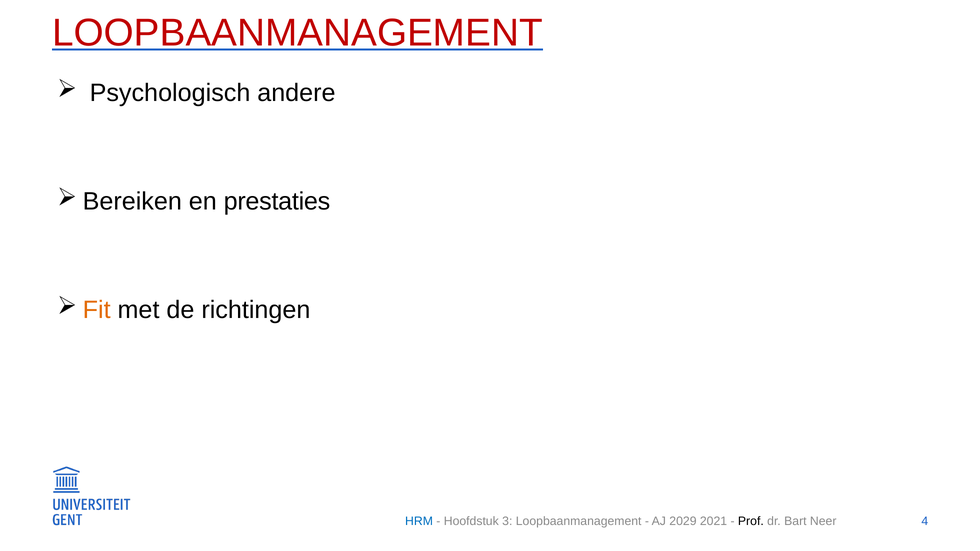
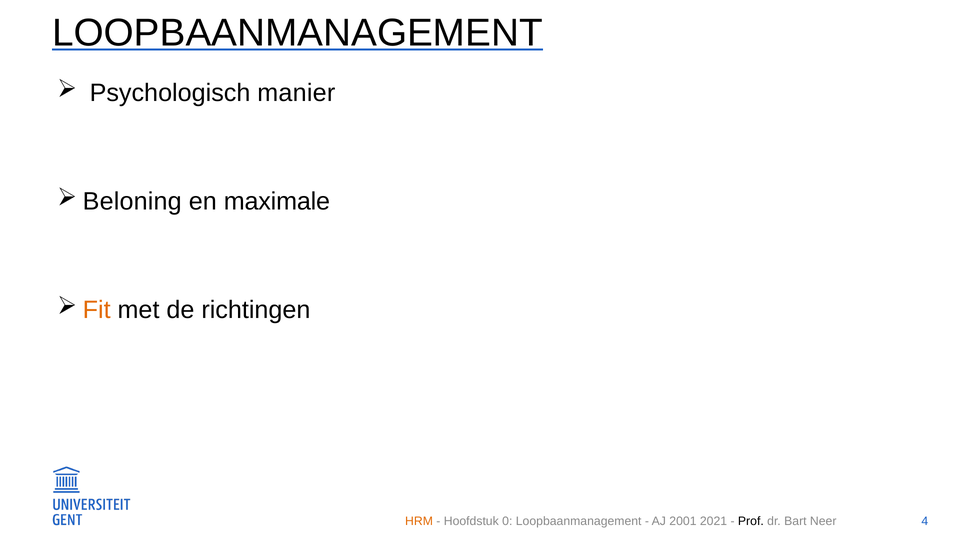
LOOPBAANMANAGEMENT at (297, 33) colour: red -> black
andere: andere -> manier
Bereiken: Bereiken -> Beloning
prestaties: prestaties -> maximale
HRM colour: blue -> orange
3: 3 -> 0
2029: 2029 -> 2001
